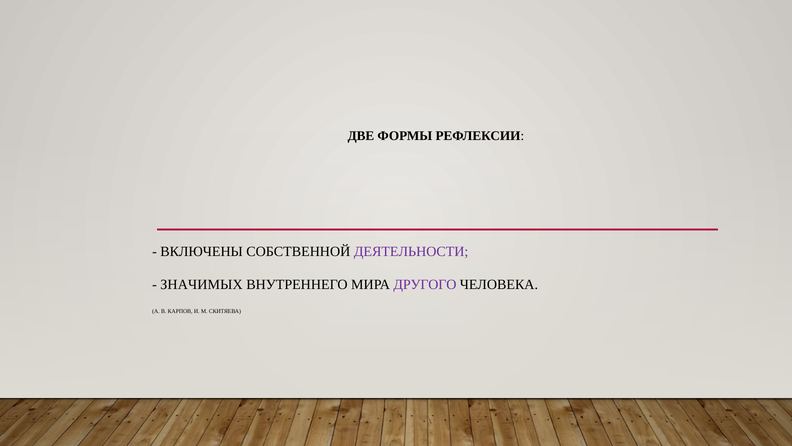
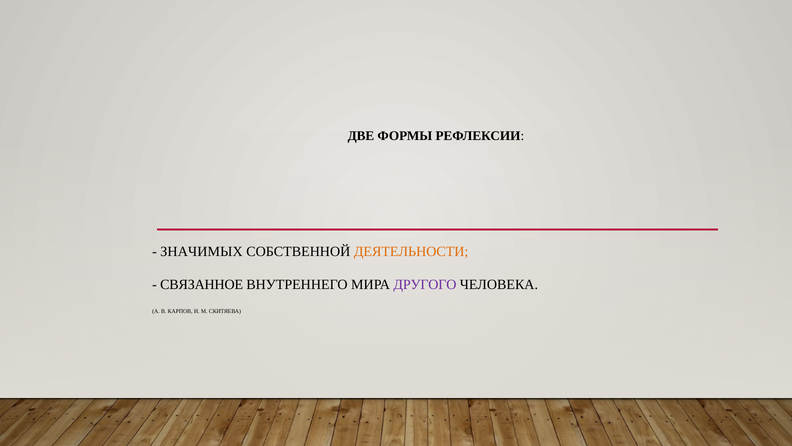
ВКЛЮЧЕНЫ: ВКЛЮЧЕНЫ -> ЗНАЧИМЫХ
ДЕЯТЕЛЬНОСТИ colour: purple -> orange
ЗНАЧИМЫХ: ЗНАЧИМЫХ -> СВЯЗАННОЕ
